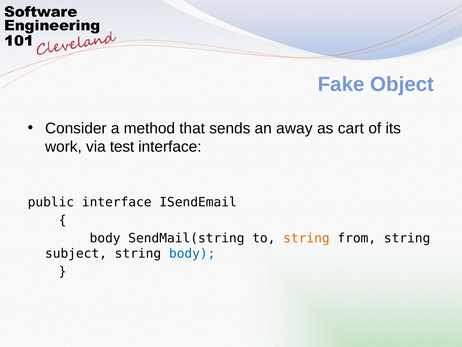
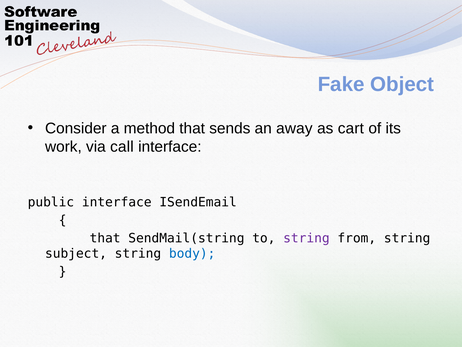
test: test -> call
body at (105, 238): body -> that
string at (306, 238) colour: orange -> purple
